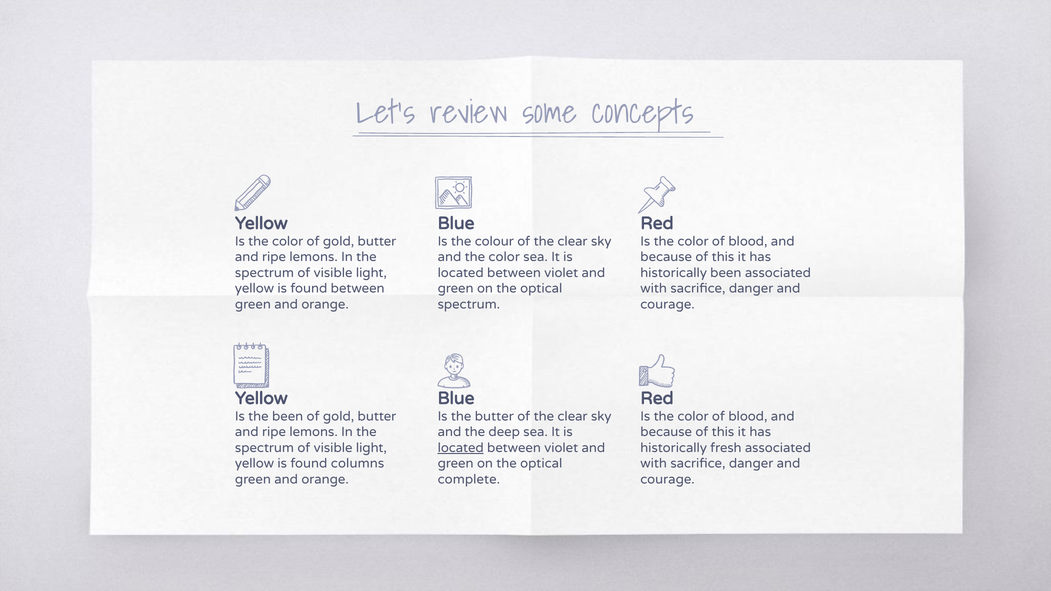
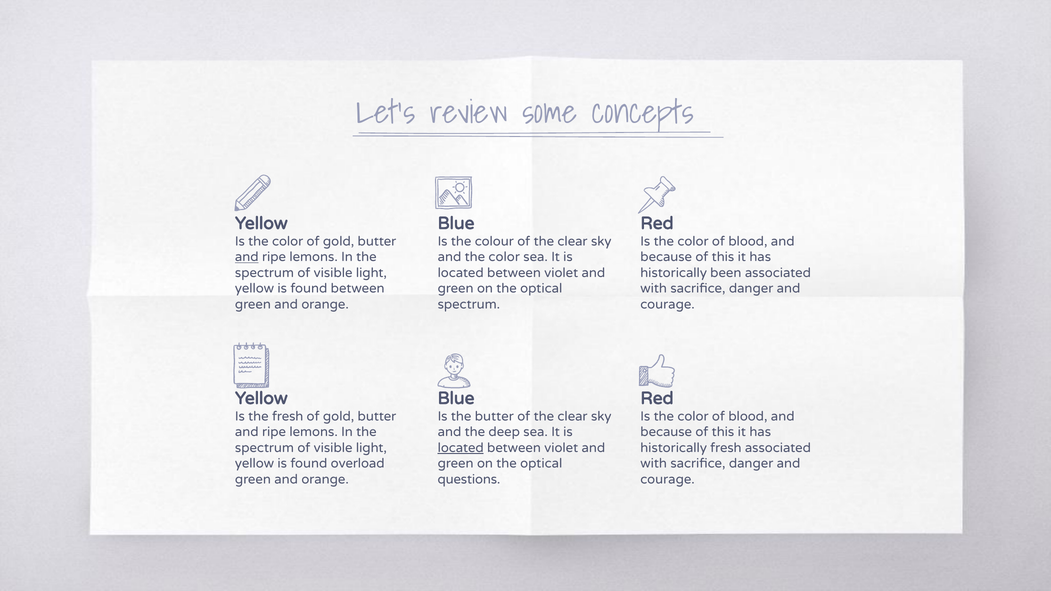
and at (247, 257) underline: none -> present
the been: been -> fresh
columns: columns -> overload
complete: complete -> questions
